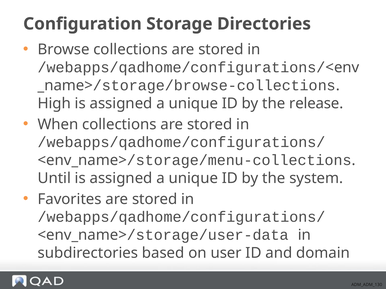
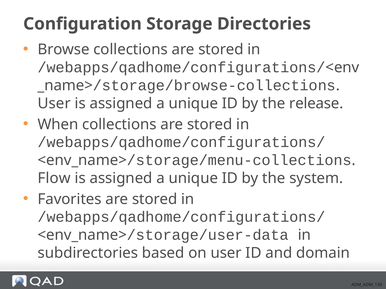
High at (54, 104): High -> User
Until: Until -> Flow
